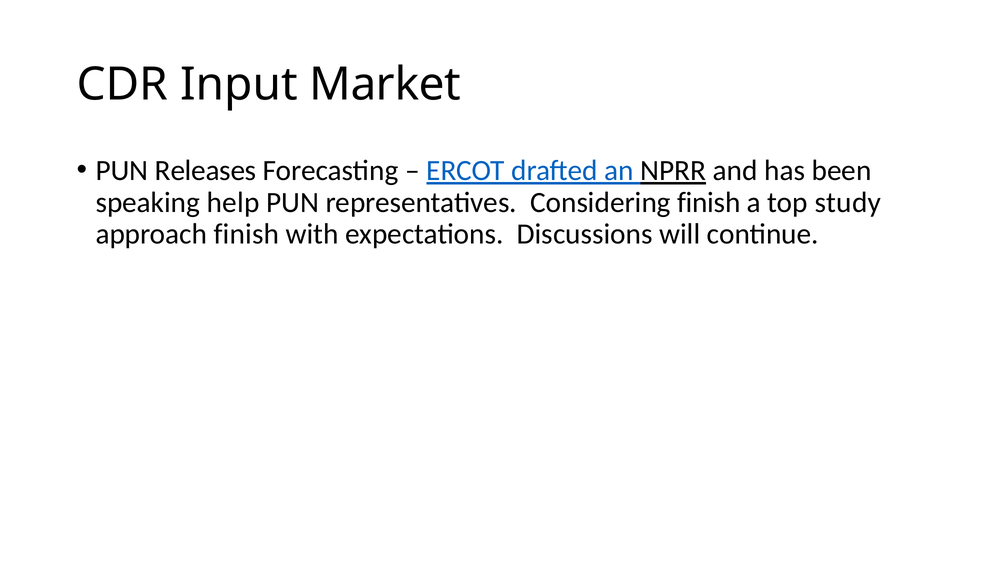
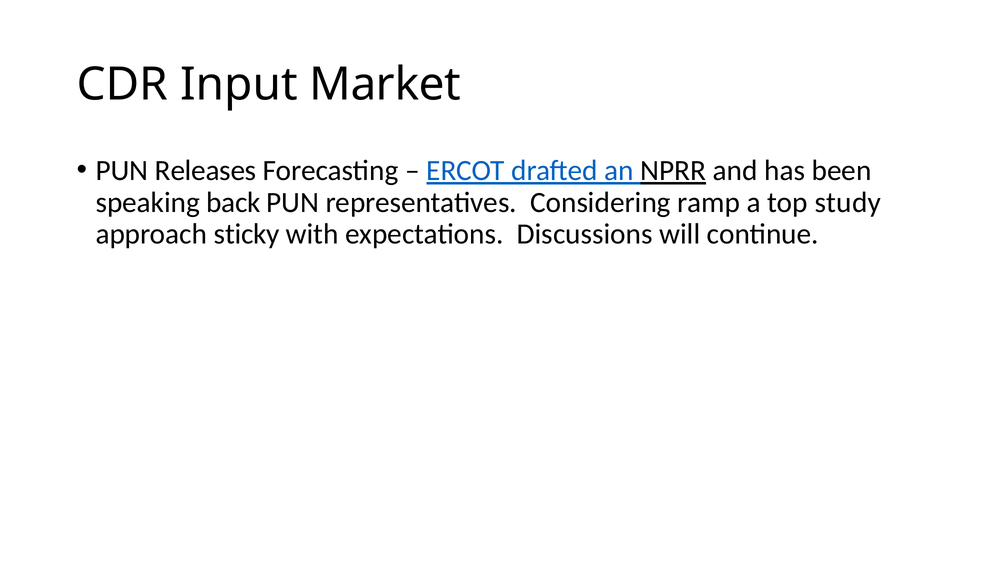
help: help -> back
Considering finish: finish -> ramp
approach finish: finish -> sticky
